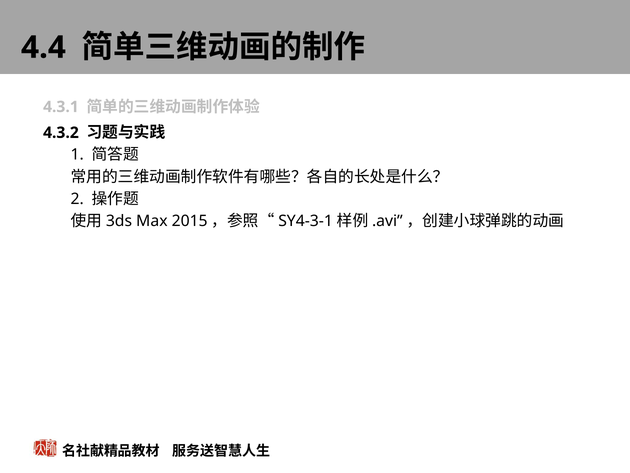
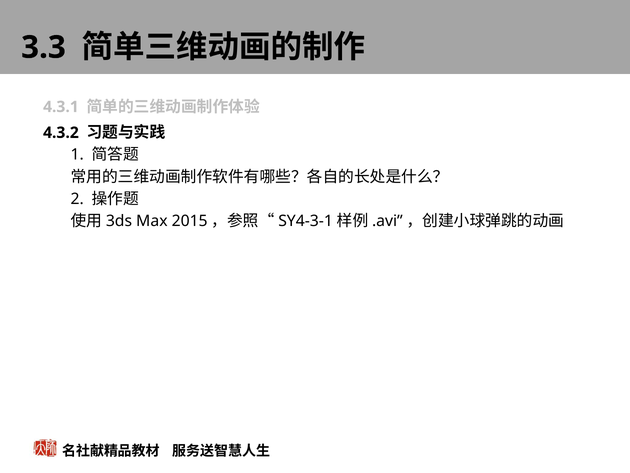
4.4: 4.4 -> 3.3
